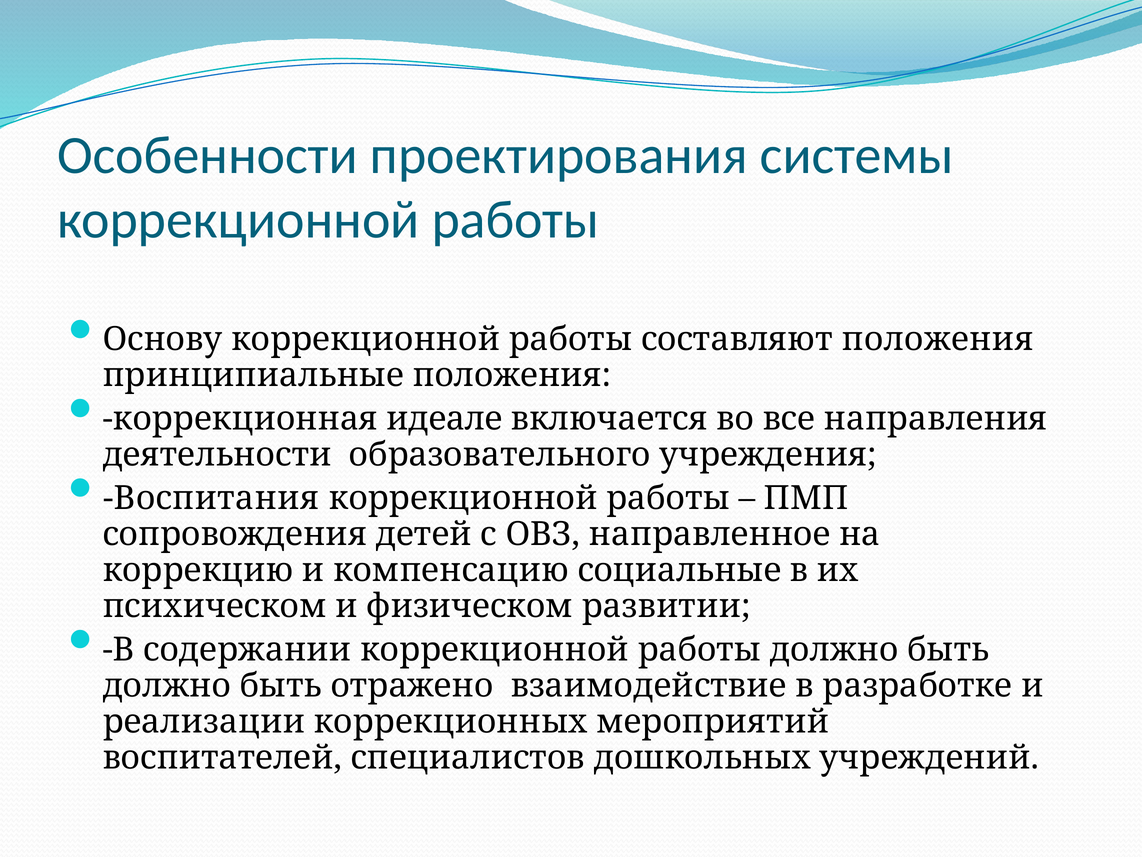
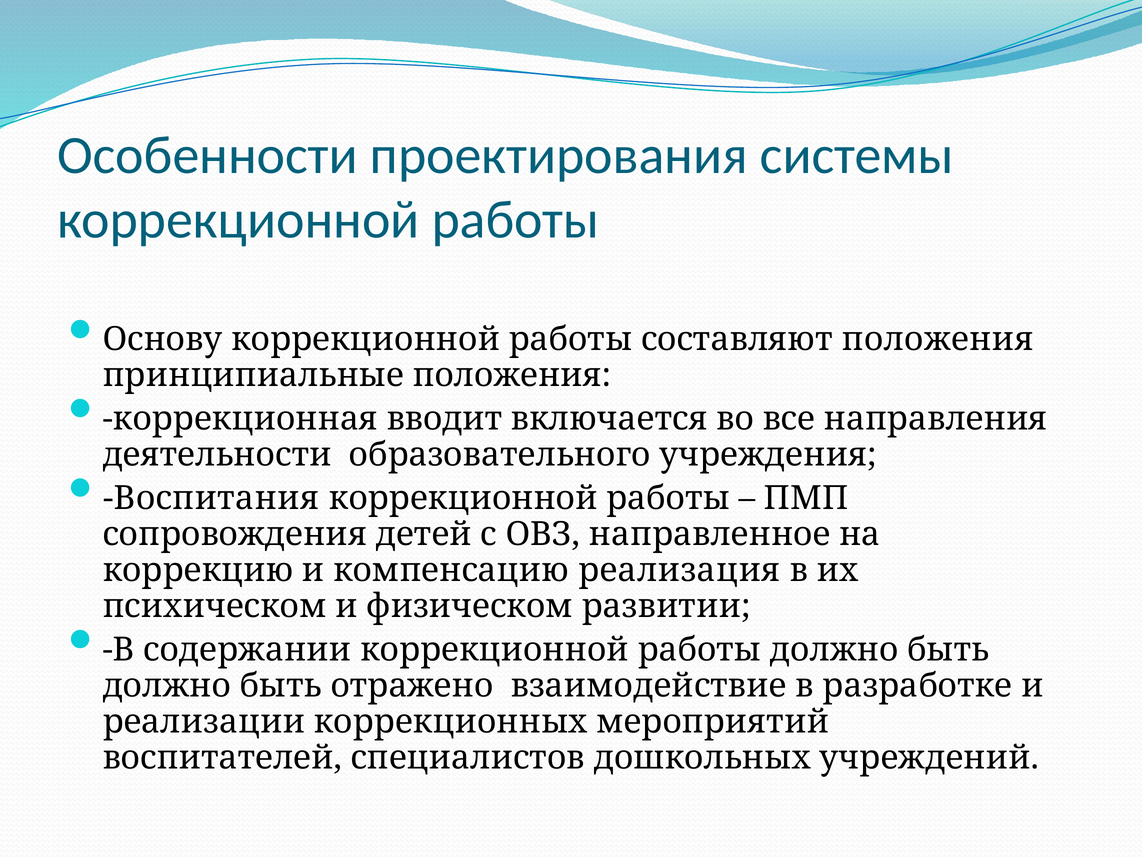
идеале: идеале -> вводит
социальные: социальные -> реализация
